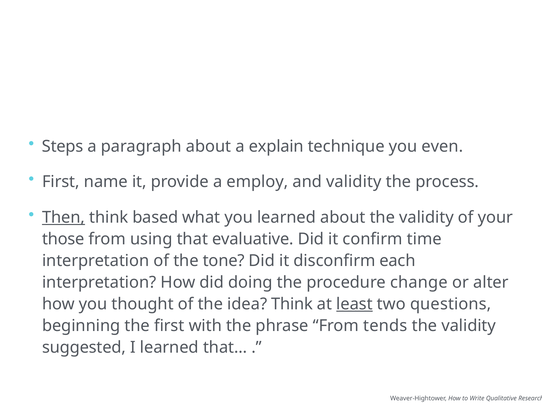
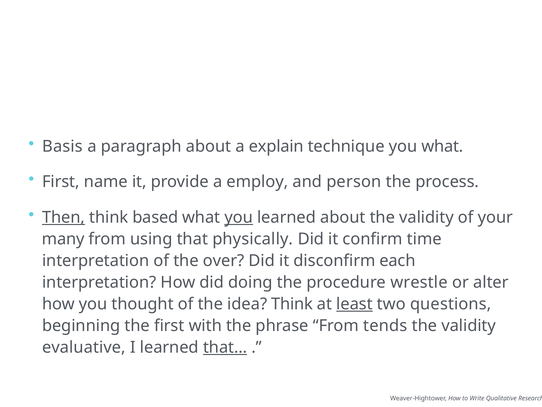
Steps: Steps -> Basis
you even: even -> what
and validity: validity -> person
you at (239, 217) underline: none -> present
those: those -> many
evaluative: evaluative -> physically
tone: tone -> over
change: change -> wrestle
suggested: suggested -> evaluative
that… underline: none -> present
